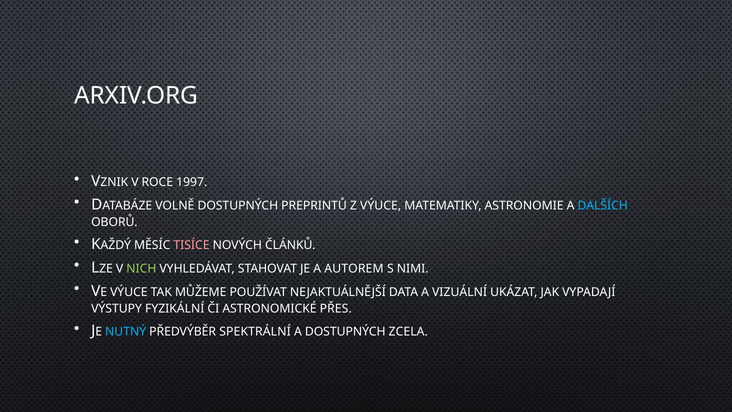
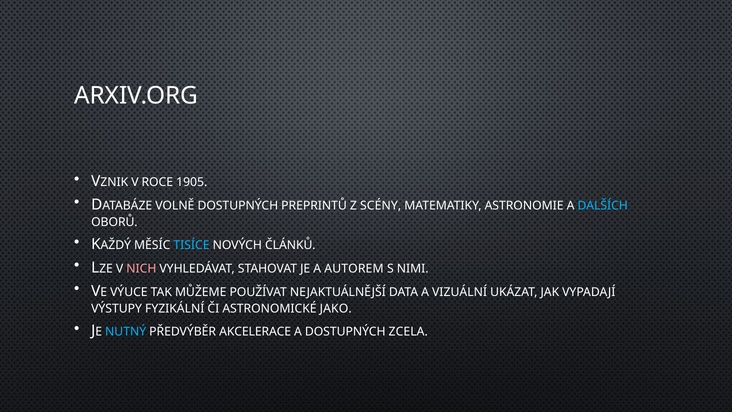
1997: 1997 -> 1905
Z VÝUCE: VÝUCE -> SCÉNY
TISÍCE colour: pink -> light blue
NICH colour: light green -> pink
PŘES: PŘES -> JAKO
SPEKTRÁLNÍ: SPEKTRÁLNÍ -> AKCELERACE
